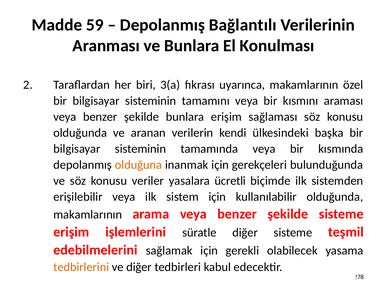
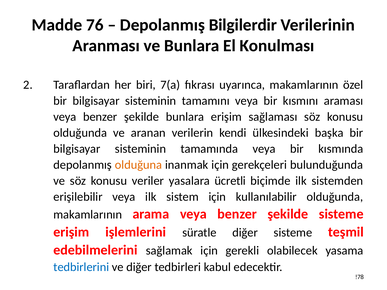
59: 59 -> 76
Bağlantılı: Bağlantılı -> Bilgilerdir
3(a: 3(a -> 7(a
tedbirlerini colour: orange -> blue
